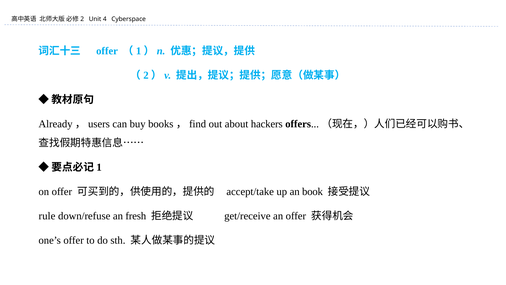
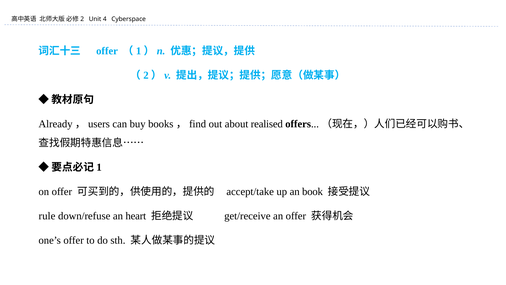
hackers: hackers -> realised
fresh: fresh -> heart
